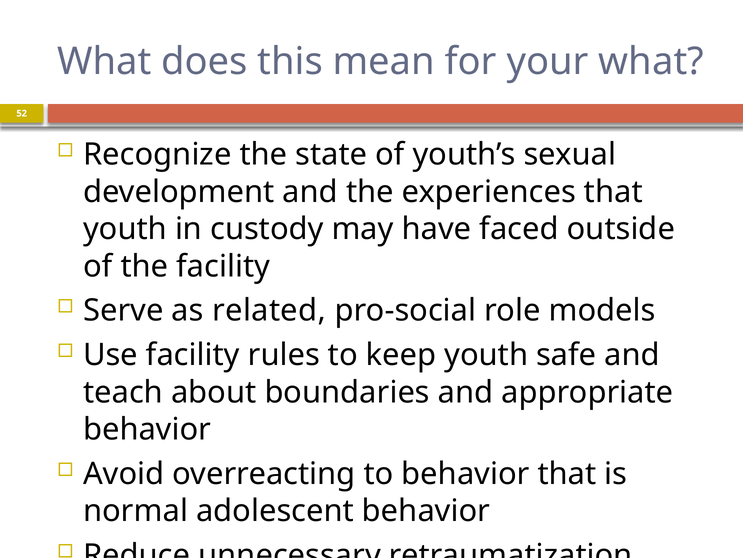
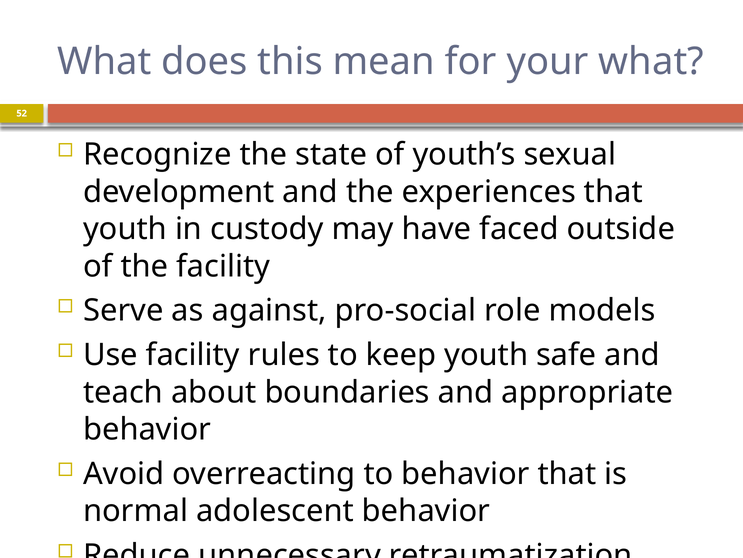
related: related -> against
